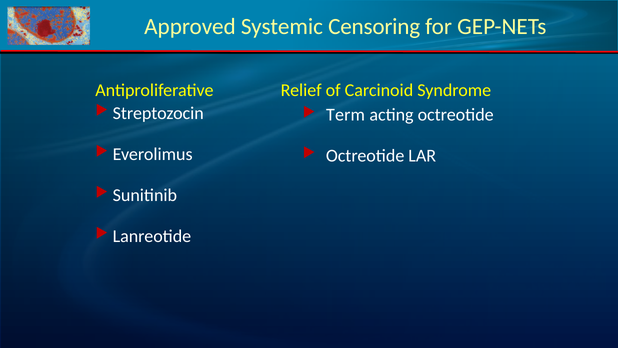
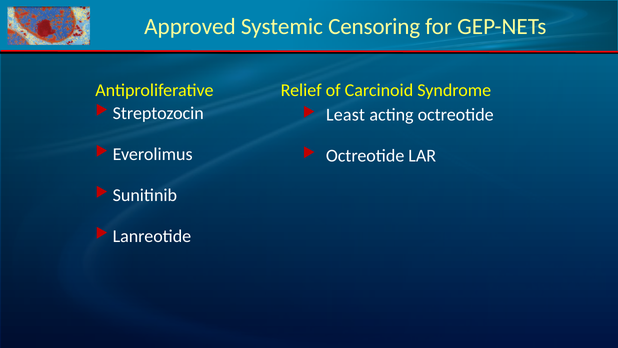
Term: Term -> Least
